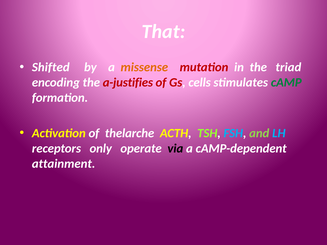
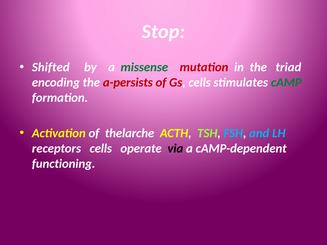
That: That -> Stop
missense colour: orange -> green
a-justifies: a-justifies -> a-persists
and colour: light green -> light blue
receptors only: only -> cells
attainment: attainment -> functioning
